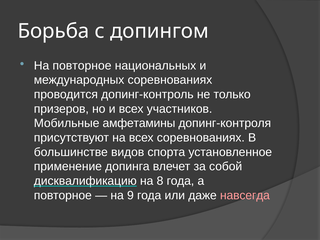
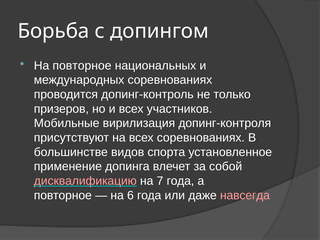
амфетамины: амфетамины -> вирилизация
дисквалификацию colour: white -> pink
8: 8 -> 7
9: 9 -> 6
